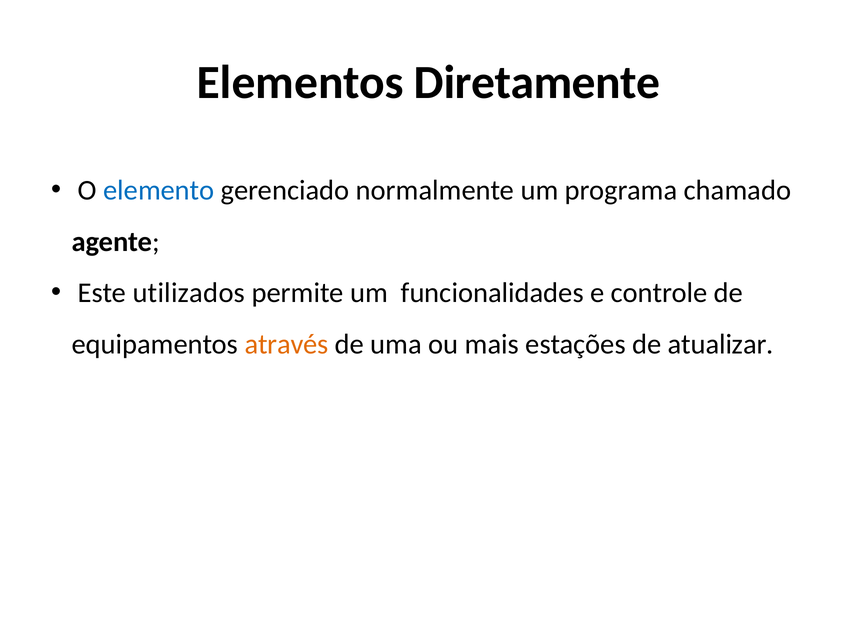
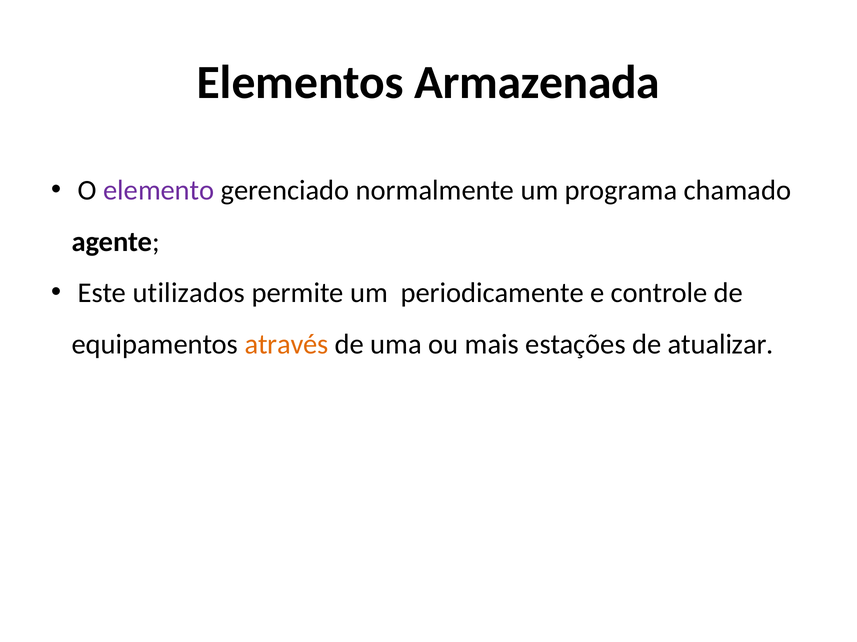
Diretamente: Diretamente -> Armazenada
elemento colour: blue -> purple
funcionalidades: funcionalidades -> periodicamente
